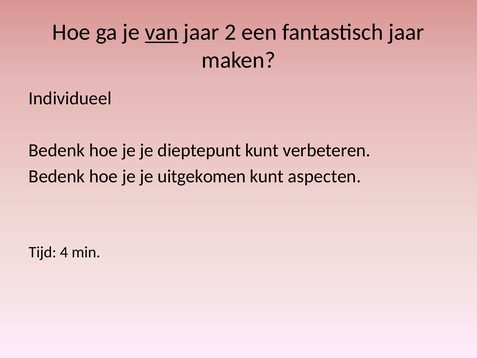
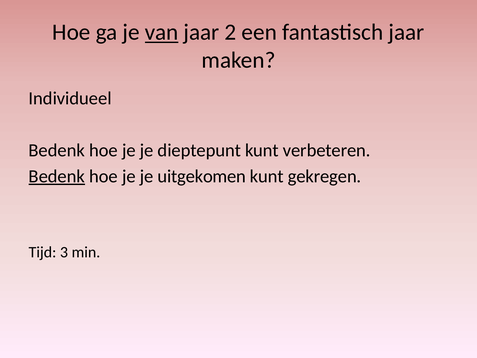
Bedenk at (57, 176) underline: none -> present
aspecten: aspecten -> gekregen
4: 4 -> 3
